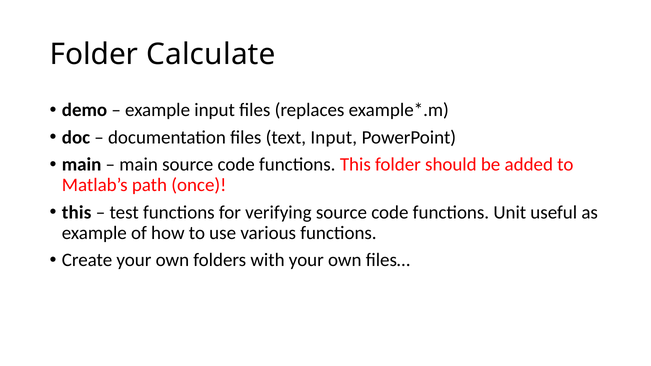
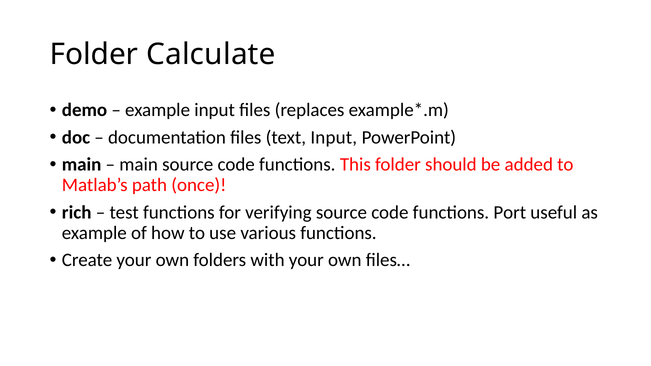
this at (77, 212): this -> rich
Unit: Unit -> Port
